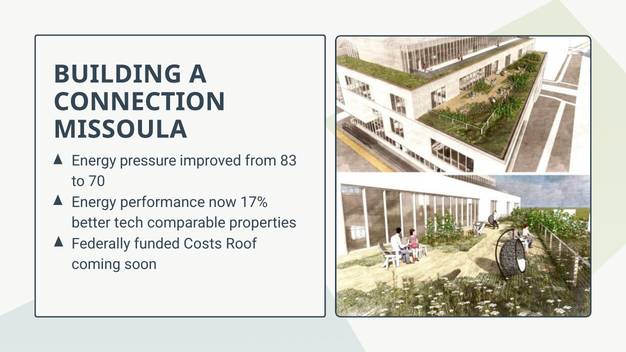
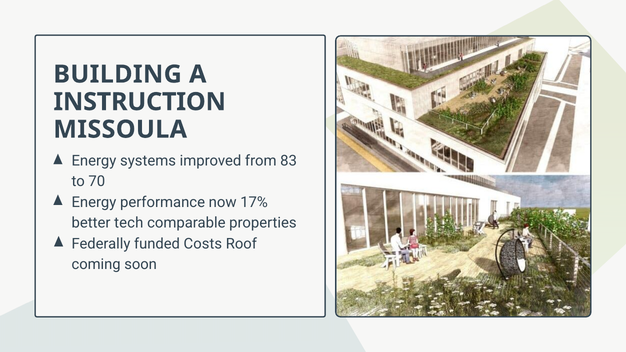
CONNECTION: CONNECTION -> INSTRUCTION
pressure: pressure -> systems
